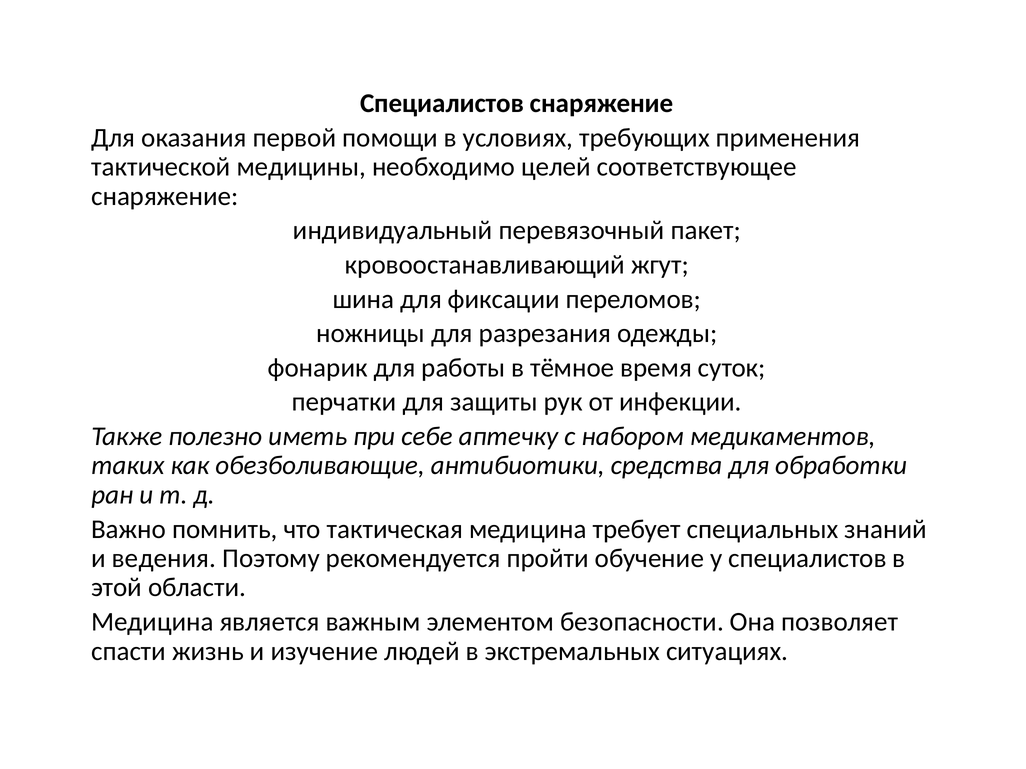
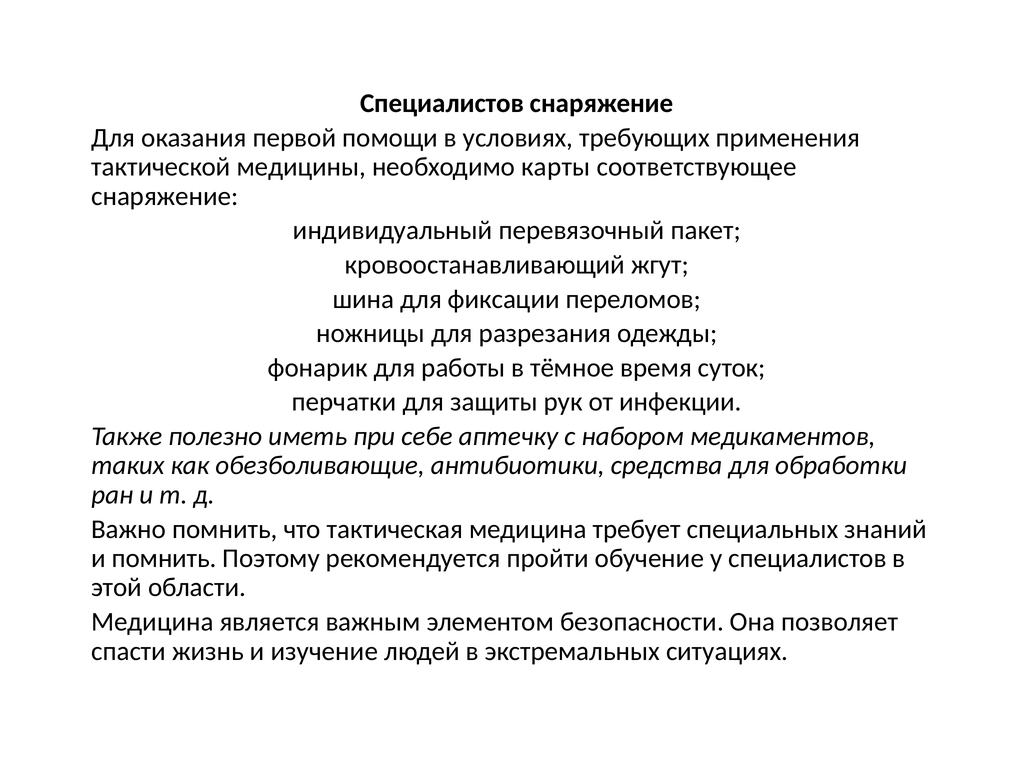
целей: целей -> карты
и ведения: ведения -> помнить
